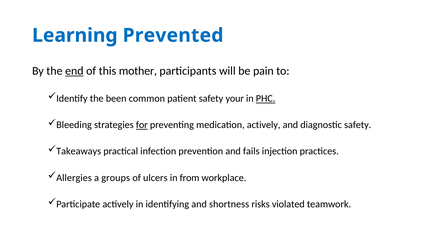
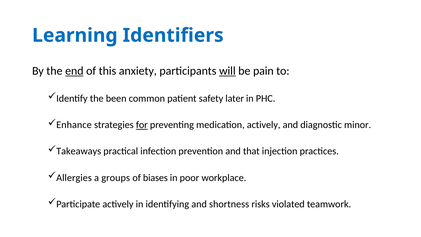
Prevented: Prevented -> Identifiers
mother: mother -> anxiety
will underline: none -> present
your: your -> later
PHC underline: present -> none
Bleeding: Bleeding -> Enhance
diagnostic safety: safety -> minor
fails: fails -> that
ulcers: ulcers -> biases
from: from -> poor
